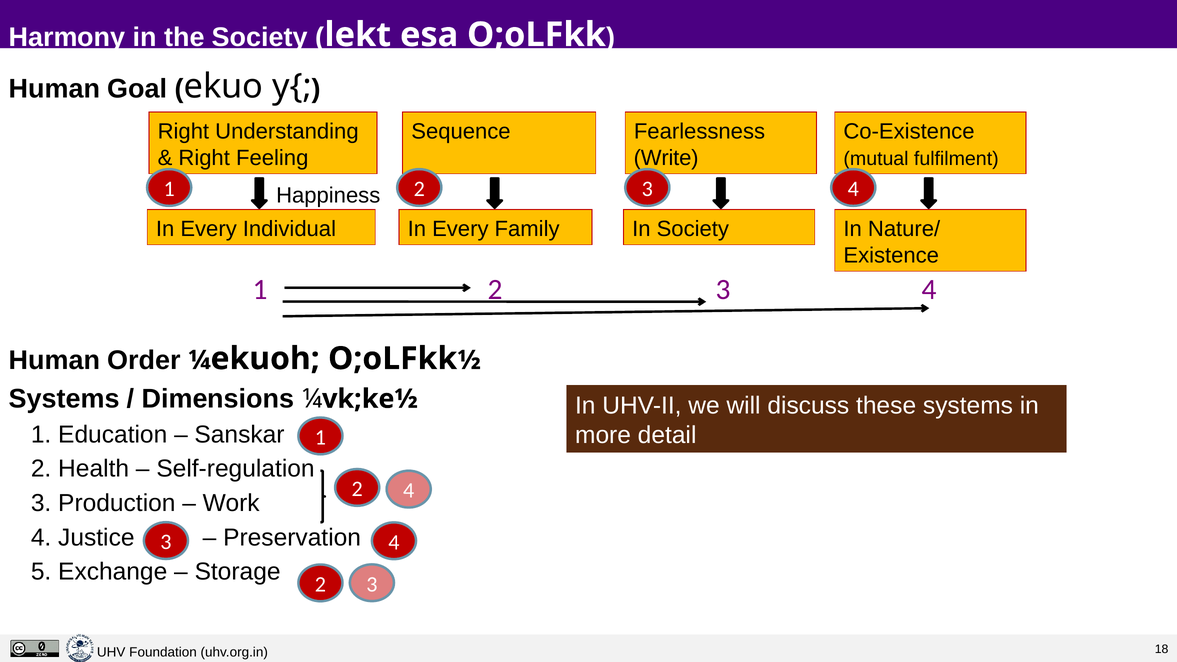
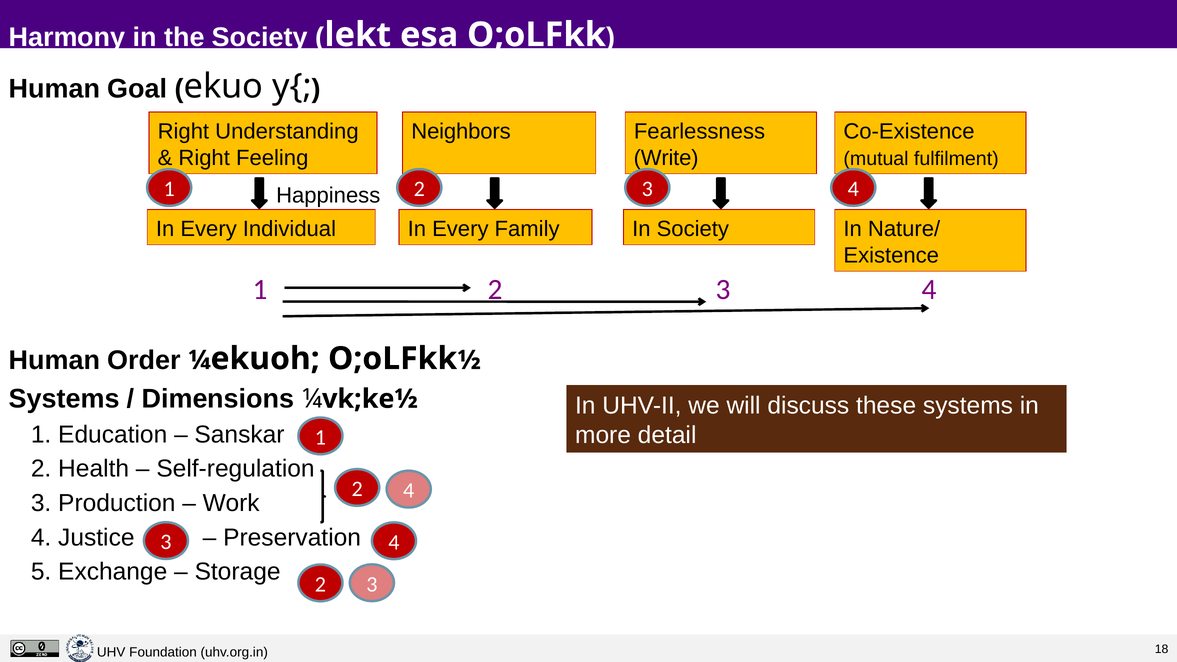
Sequence: Sequence -> Neighbors
